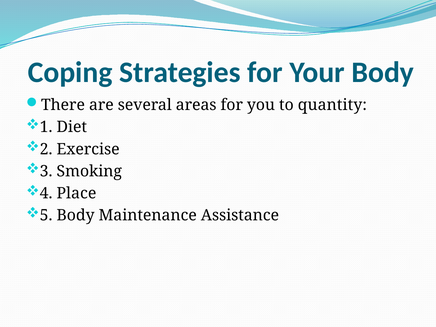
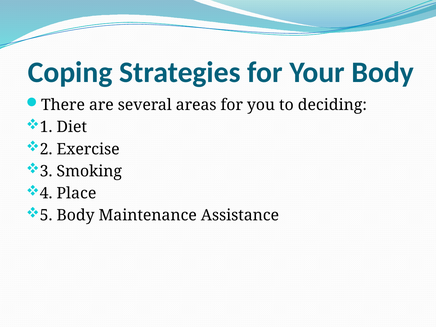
quantity: quantity -> deciding
